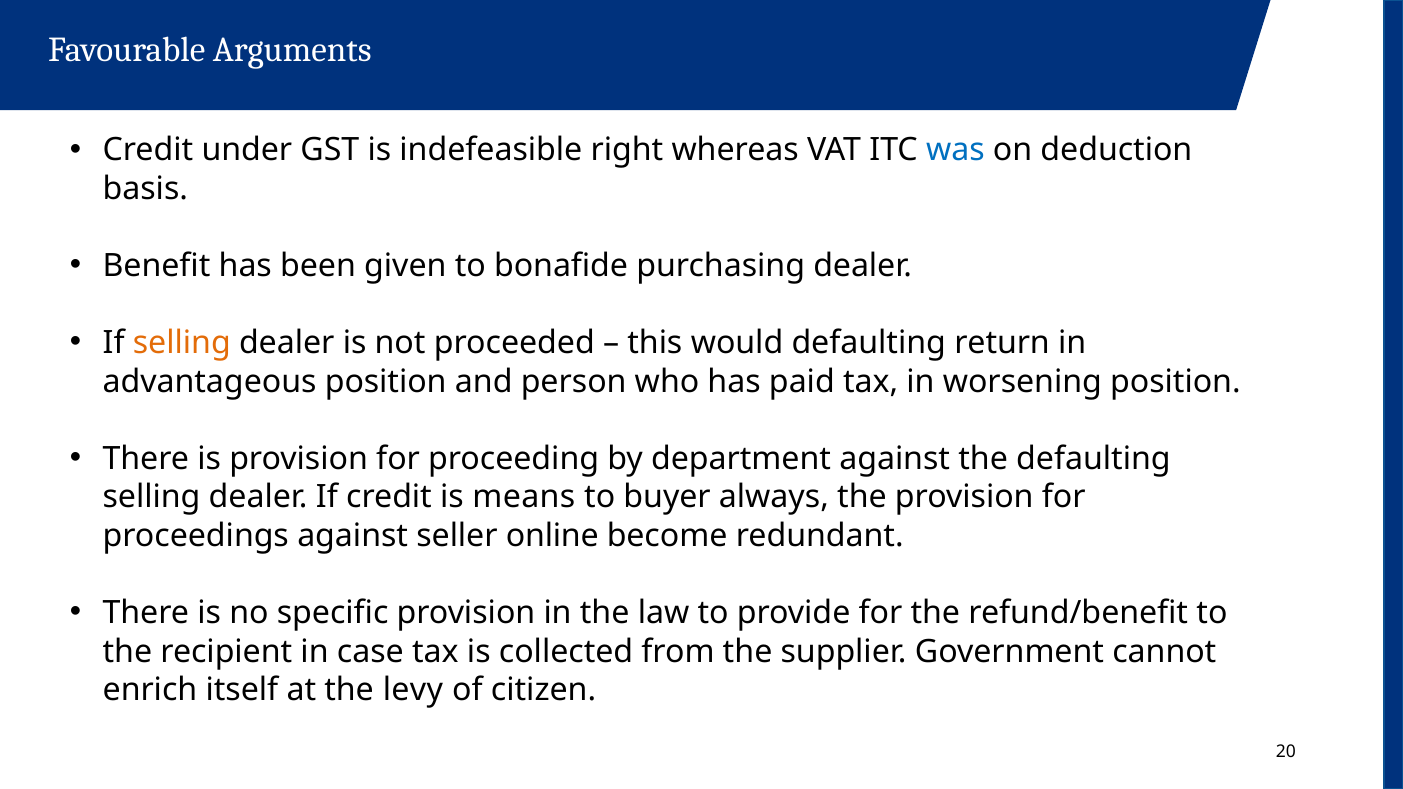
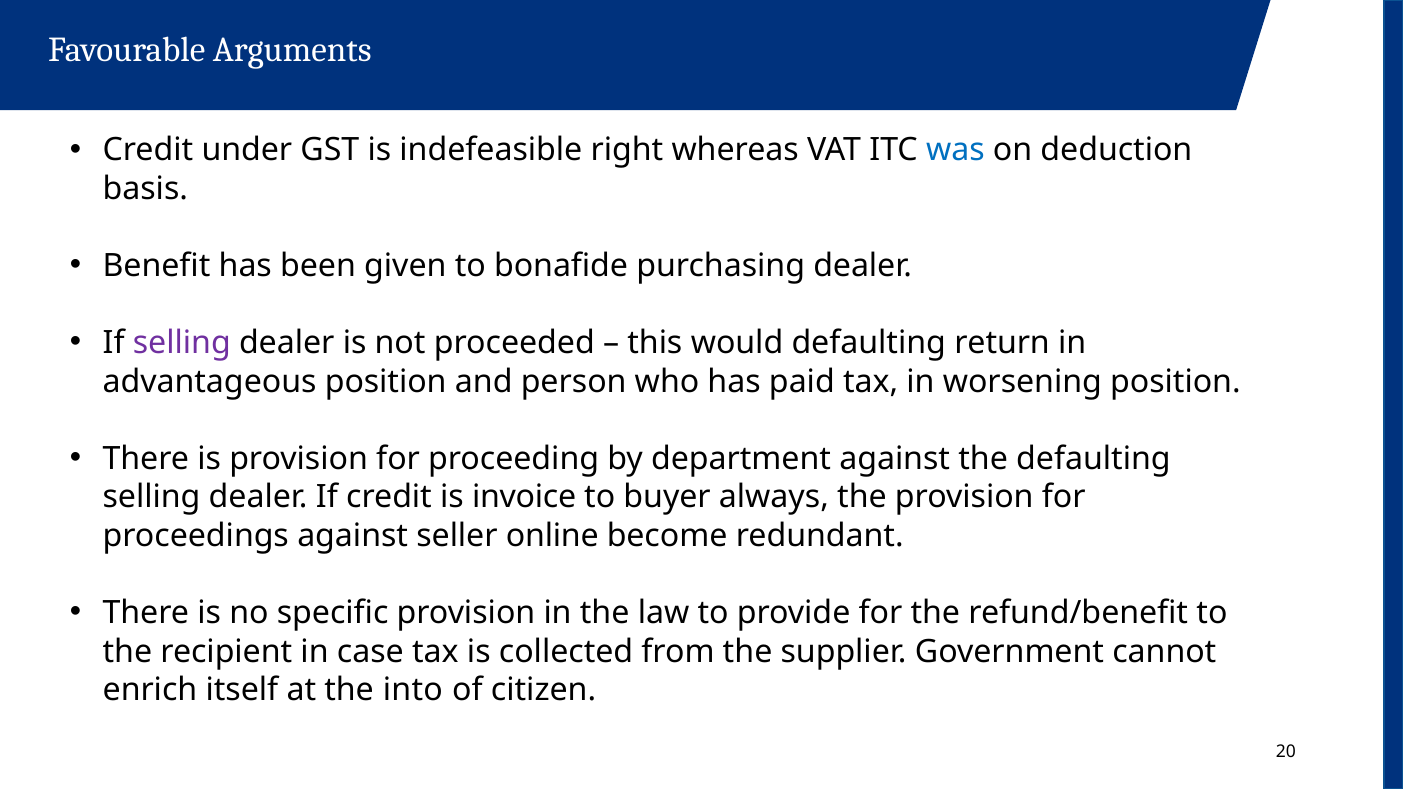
selling at (182, 343) colour: orange -> purple
means: means -> invoice
levy: levy -> into
